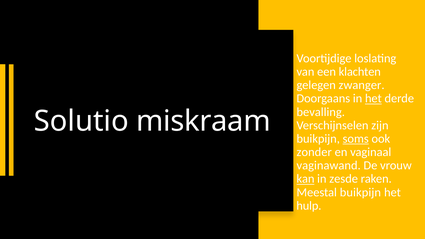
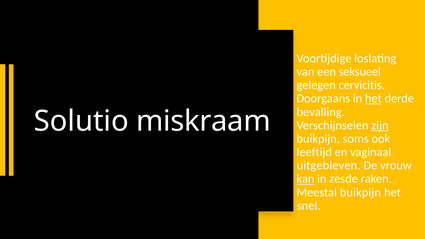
klachten: klachten -> seksueel
zwanger: zwanger -> cervicitis
zijn underline: none -> present
soms underline: present -> none
zonder: zonder -> leeftijd
vaginawand: vaginawand -> uitgebleven
hulp: hulp -> snel
